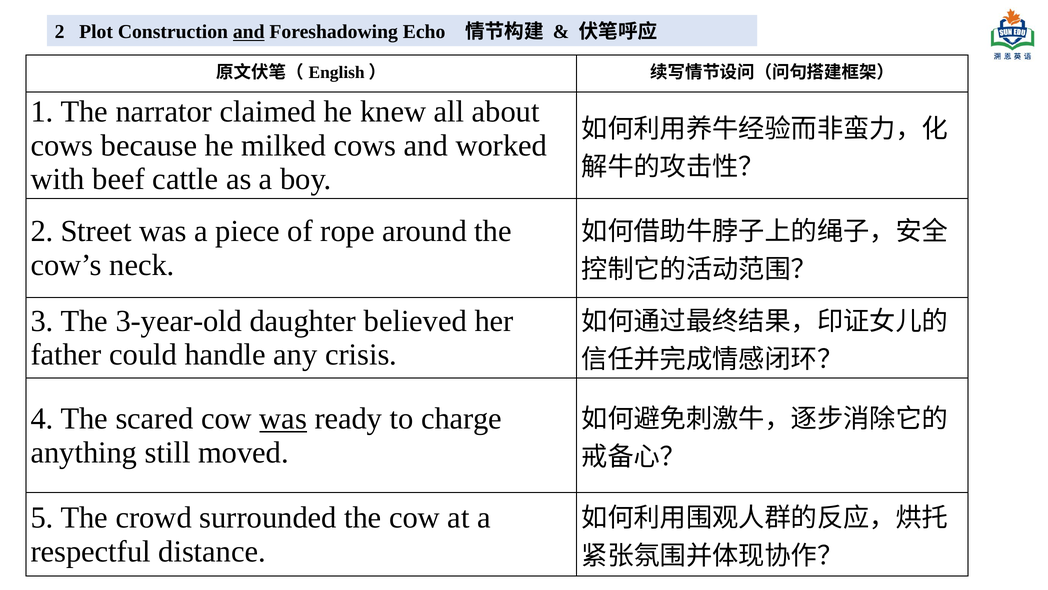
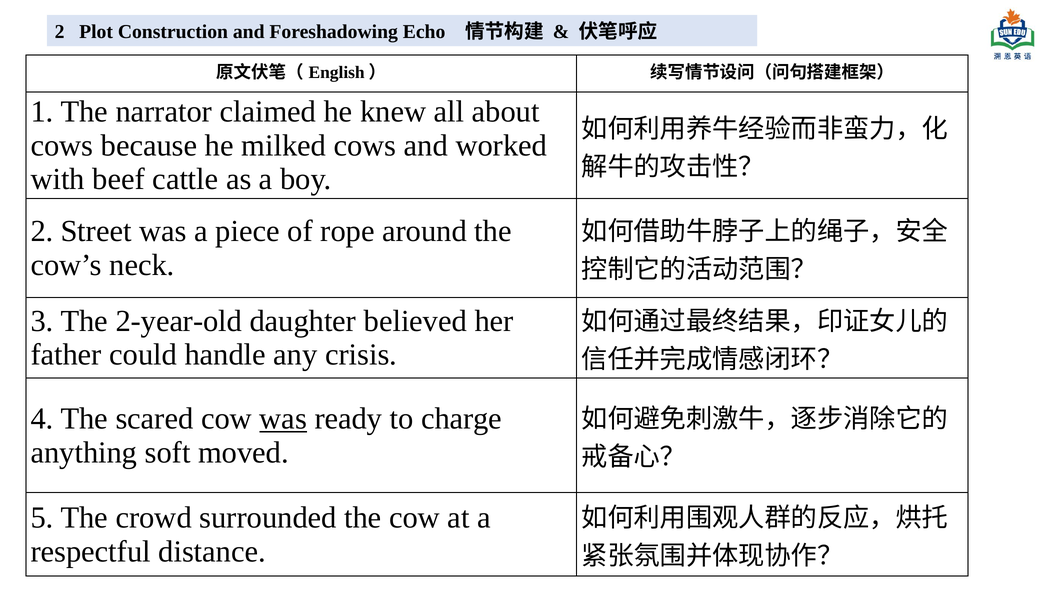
and at (249, 32) underline: present -> none
3-year-old: 3-year-old -> 2-year-old
still: still -> soft
